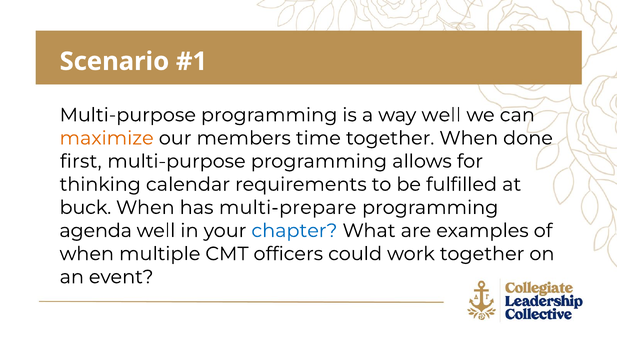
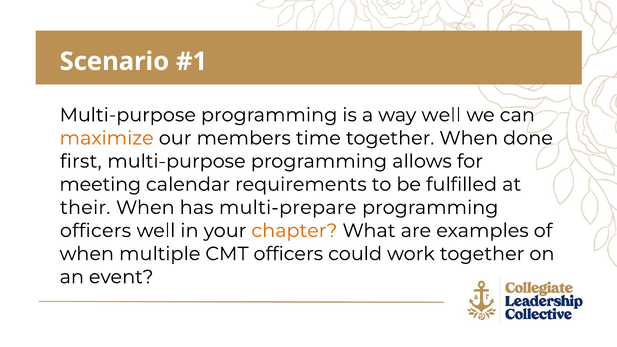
thinking: thinking -> meeting
buck: buck -> their
agenda at (96, 231): agenda -> officers
chapter colour: blue -> orange
